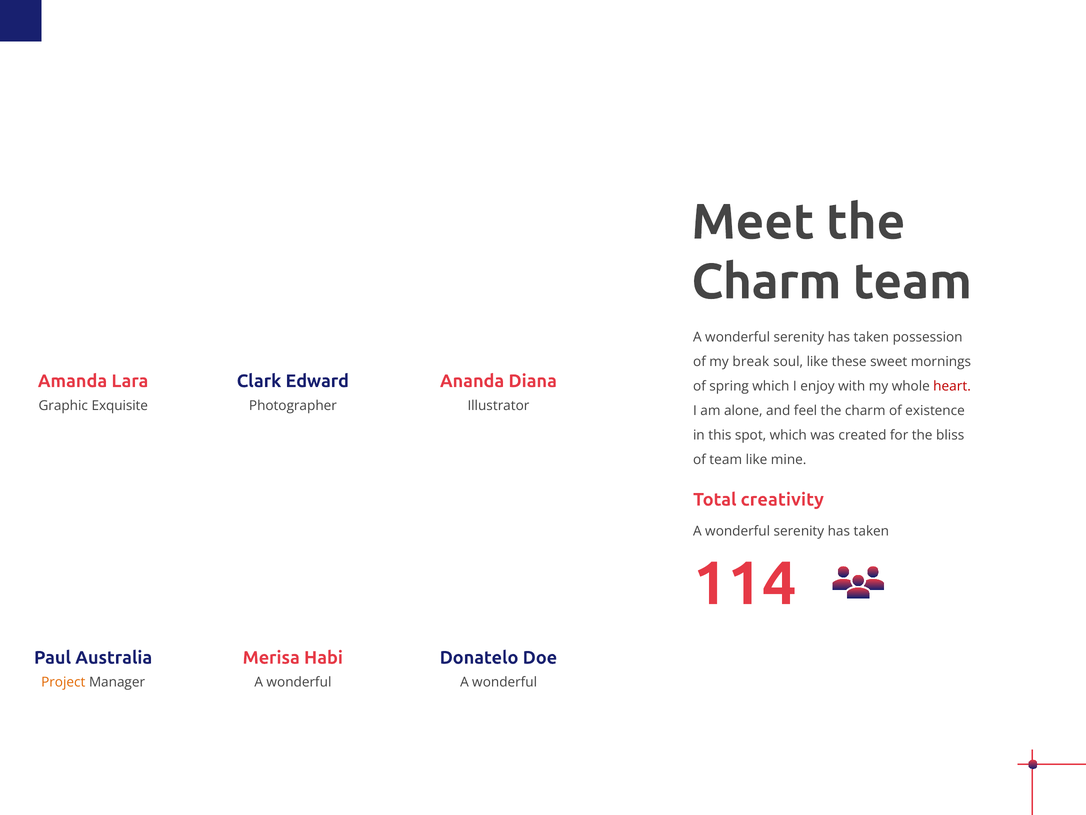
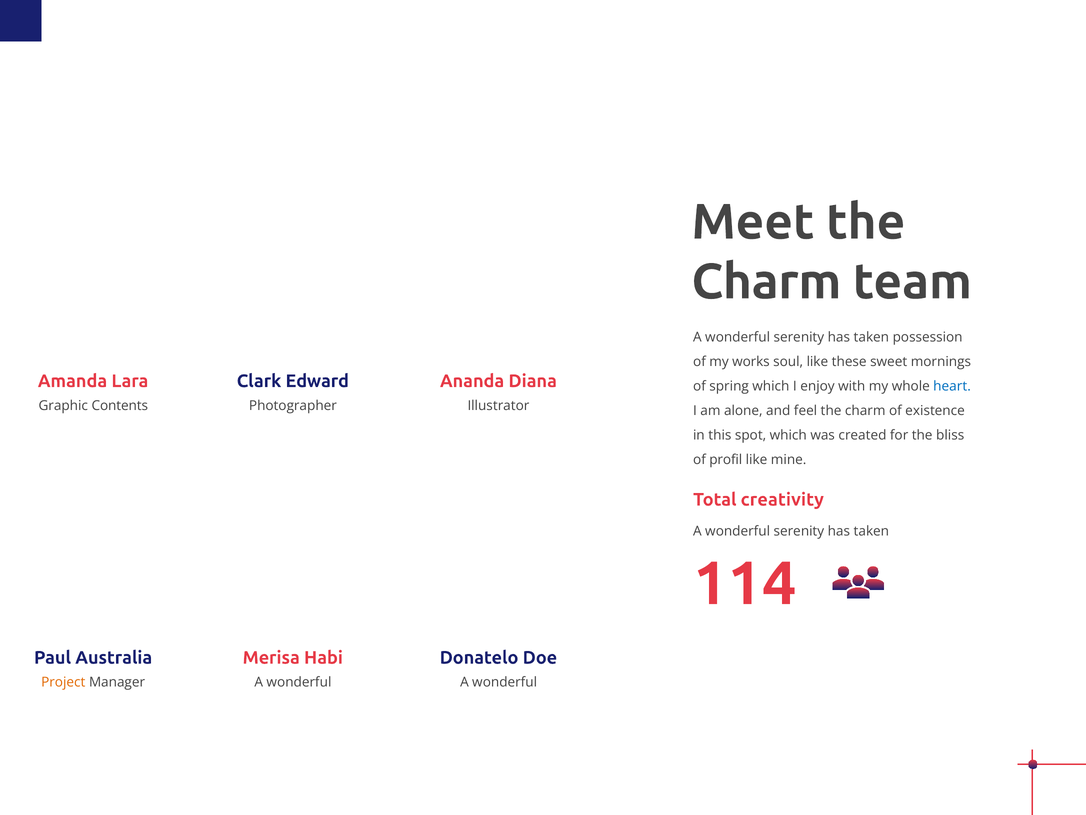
break: break -> works
heart colour: red -> blue
Exquisite: Exquisite -> Contents
of team: team -> profil
